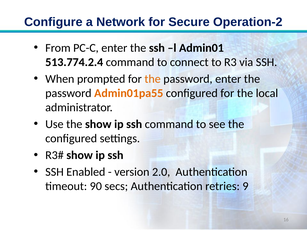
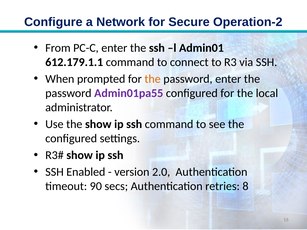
513.774.2.4: 513.774.2.4 -> 612.179.1.1
Admin01pa55 colour: orange -> purple
9: 9 -> 8
